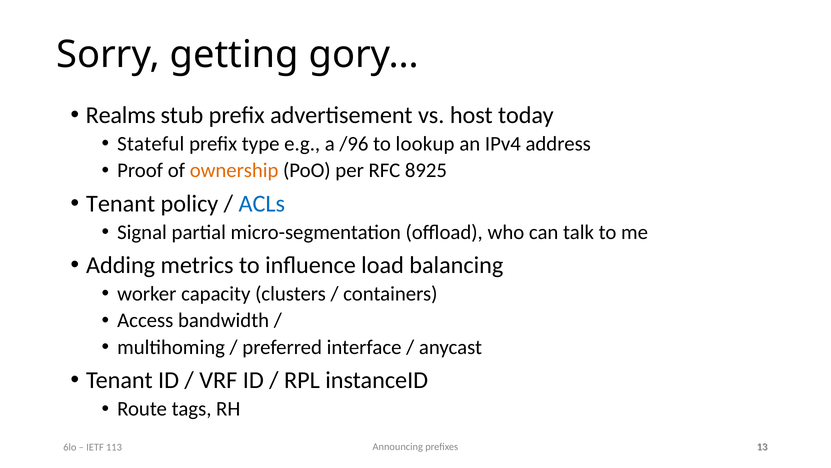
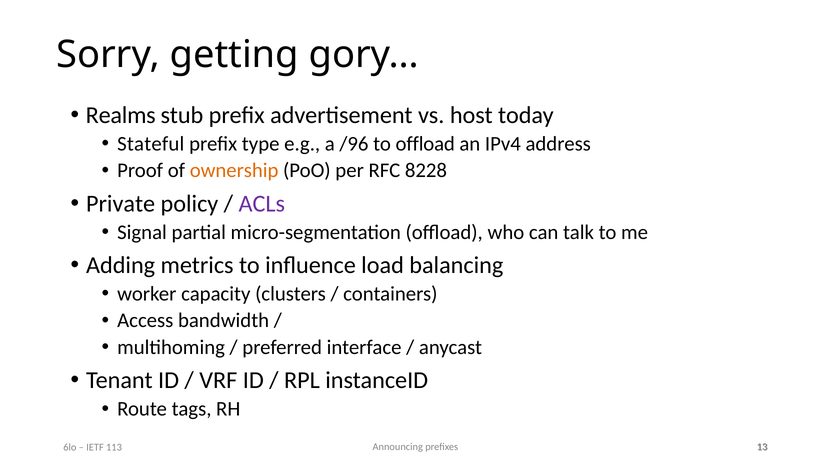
to lookup: lookup -> offload
8925: 8925 -> 8228
Tenant at (121, 203): Tenant -> Private
ACLs colour: blue -> purple
